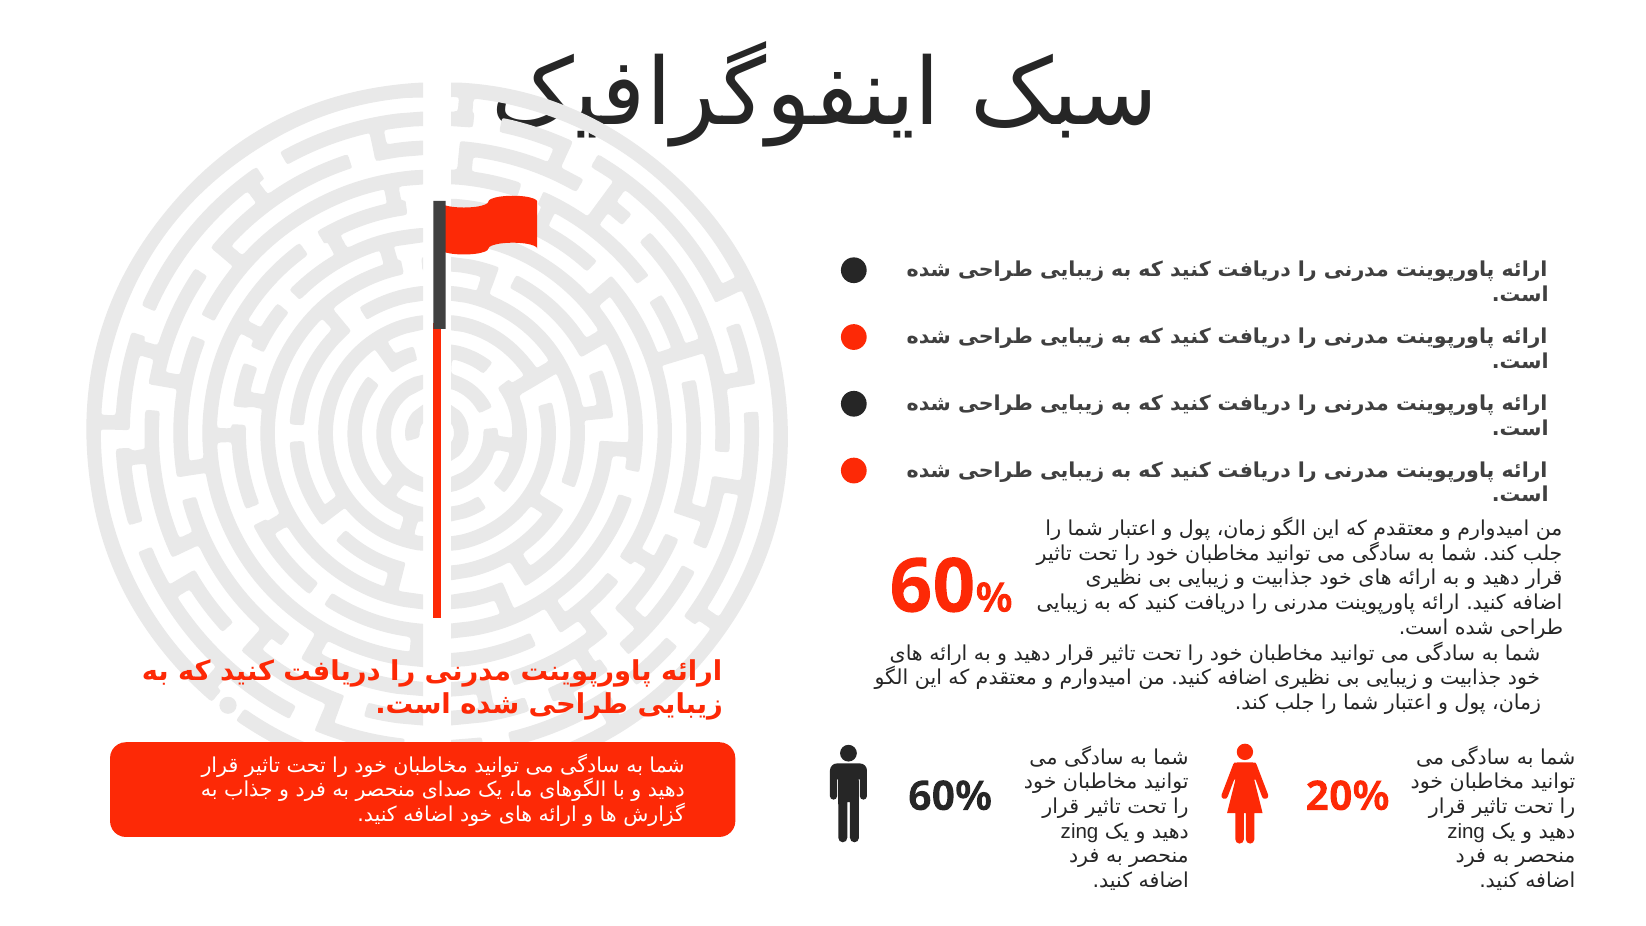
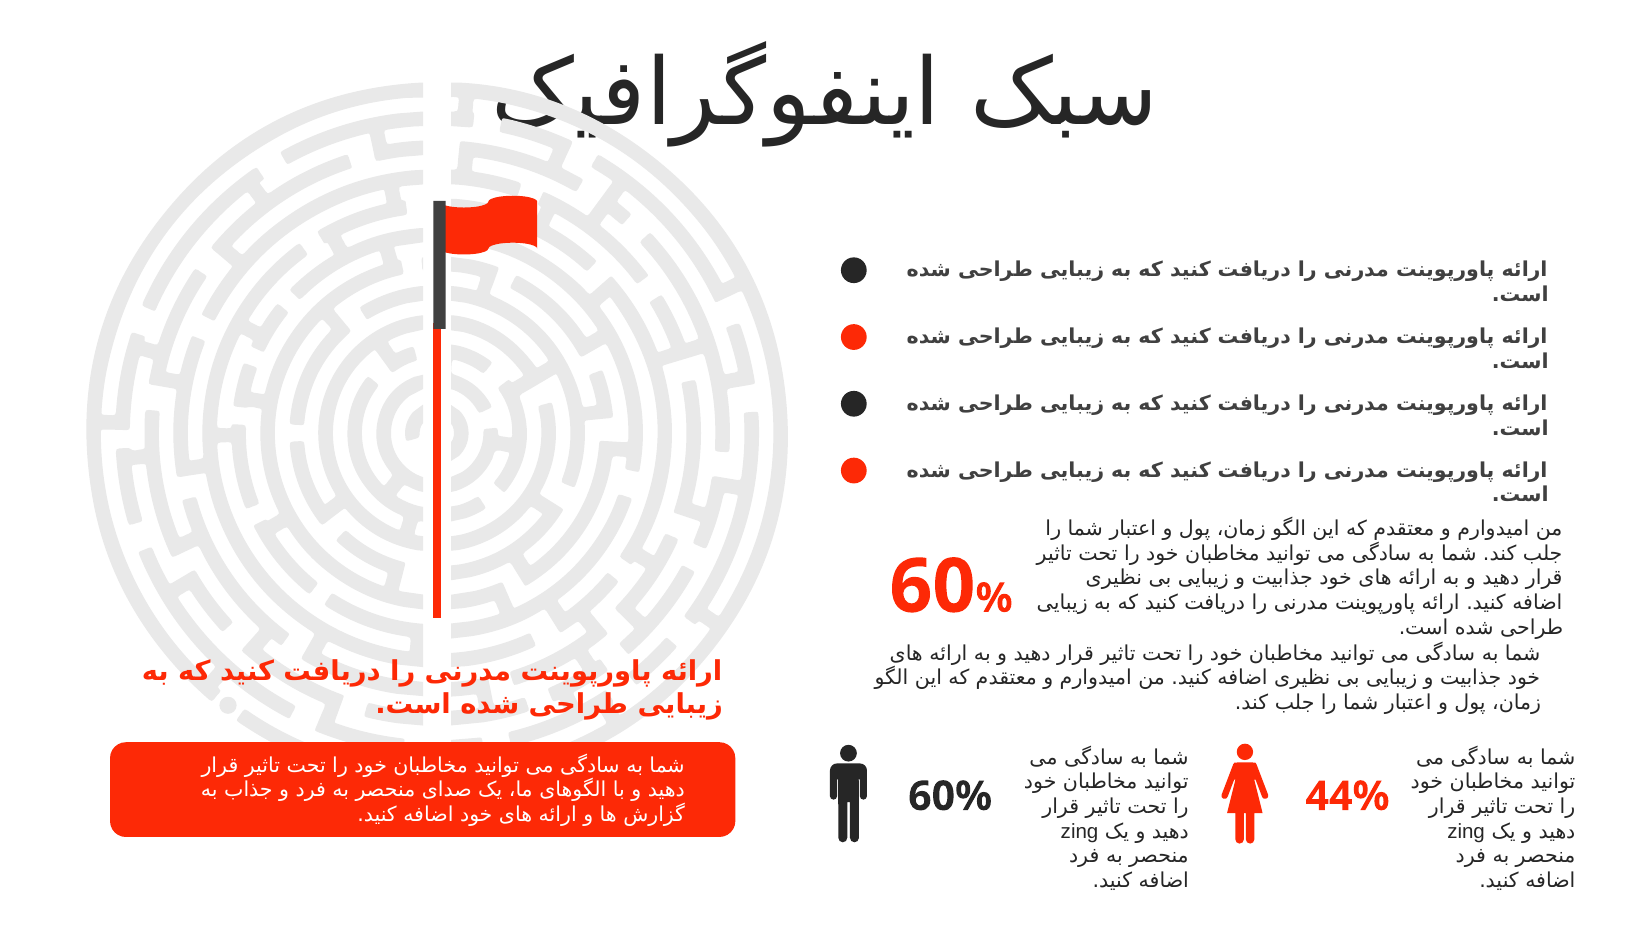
20%: 20% -> 44%
